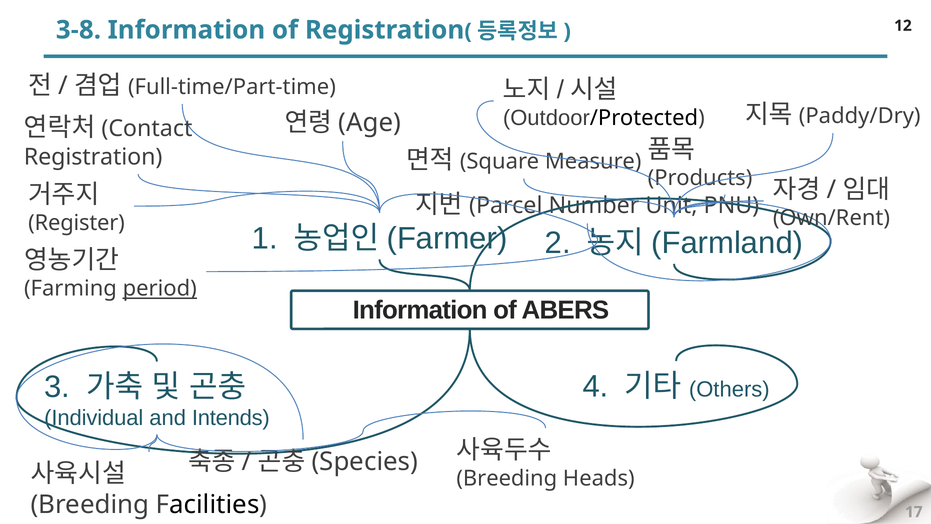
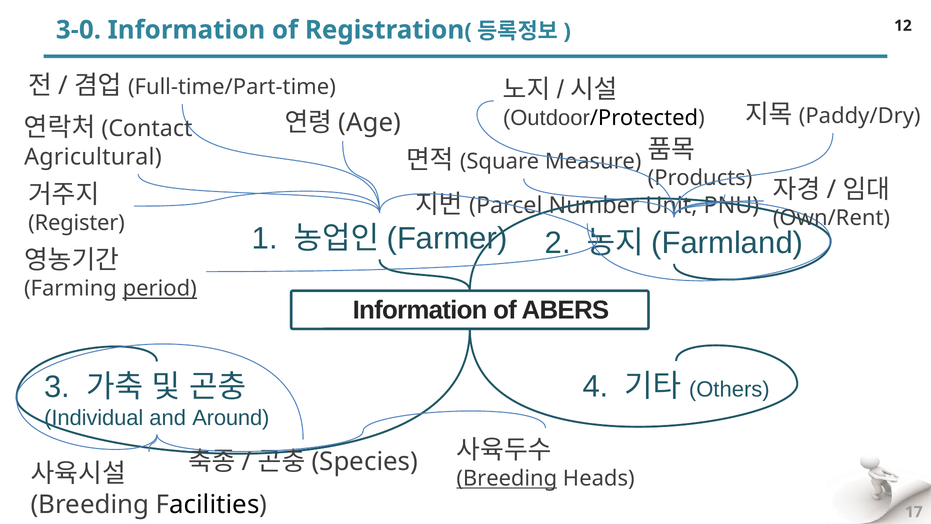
3-8: 3-8 -> 3-0
Registration: Registration -> Agricultural
Intends: Intends -> Around
Breeding at (507, 478) underline: none -> present
